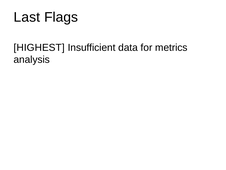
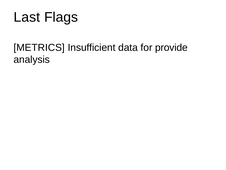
HIGHEST: HIGHEST -> METRICS
metrics: metrics -> provide
